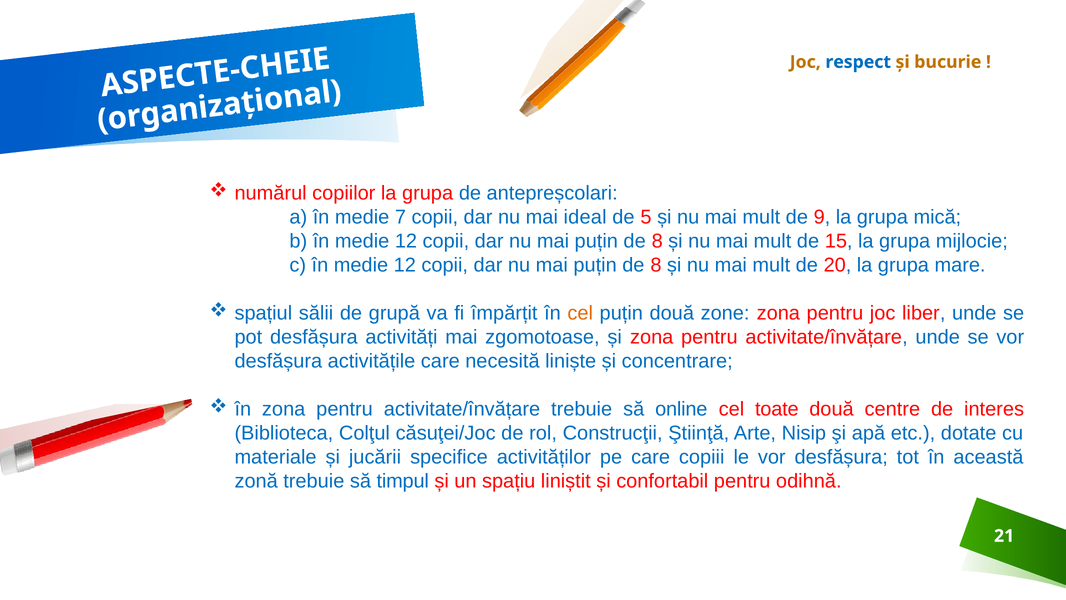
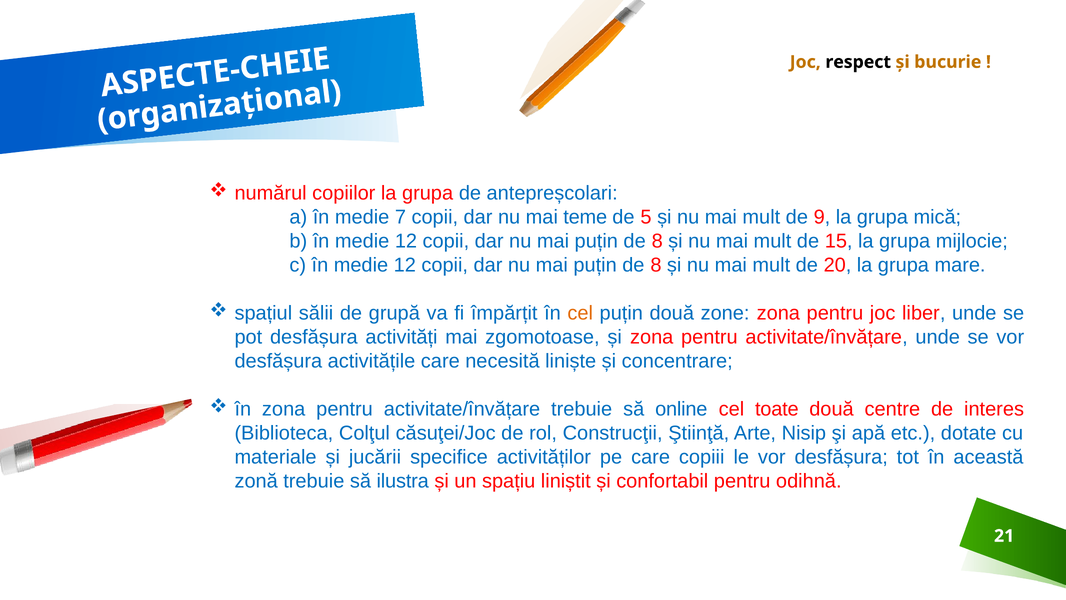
respect colour: blue -> black
ideal: ideal -> teme
timpul: timpul -> ilustra
